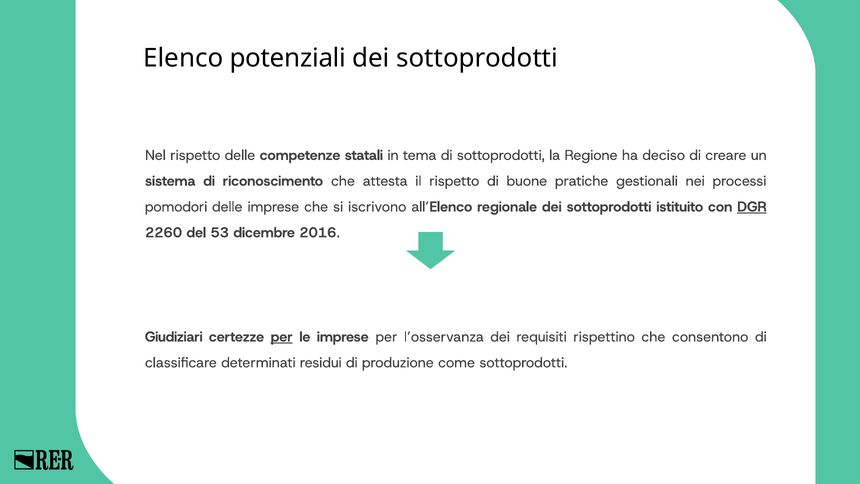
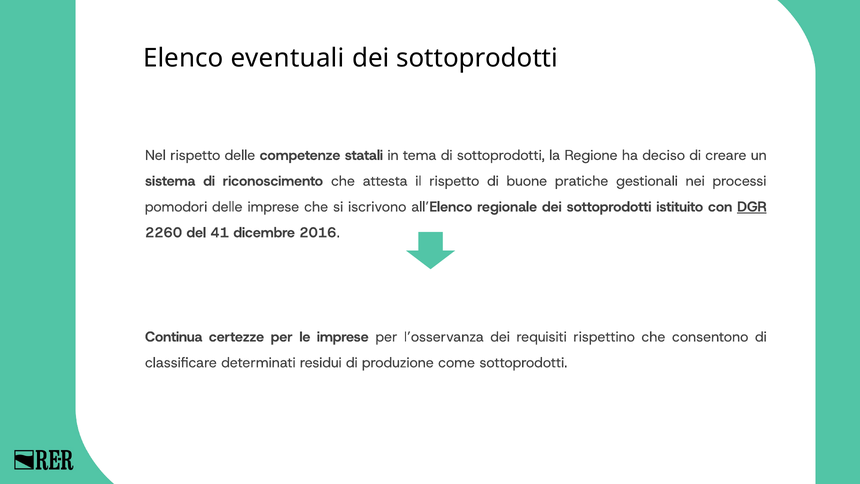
potenziali: potenziali -> eventuali
53: 53 -> 41
Giudiziari: Giudiziari -> Continua
per at (282, 337) underline: present -> none
